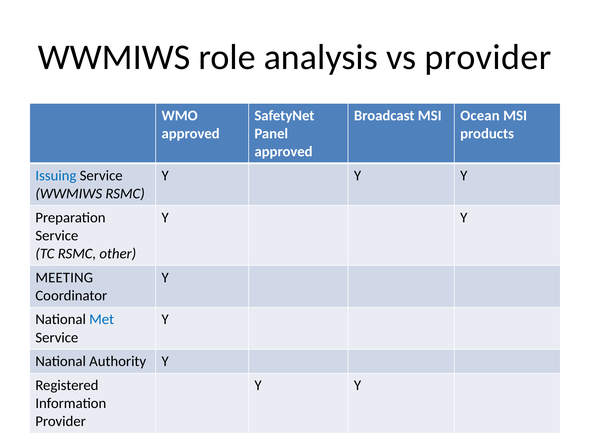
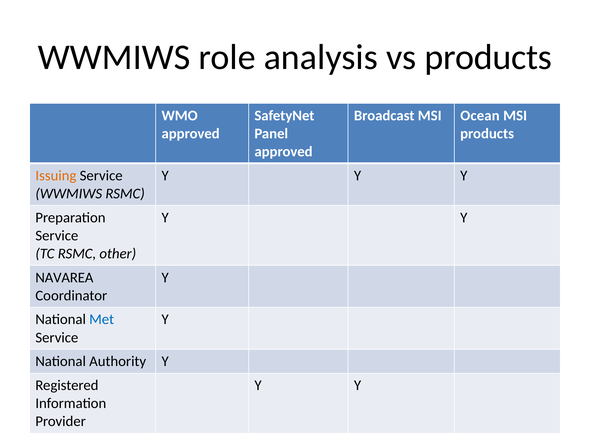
vs provider: provider -> products
Issuing colour: blue -> orange
MEETING: MEETING -> NAVAREA
